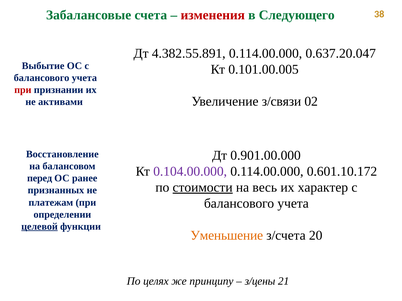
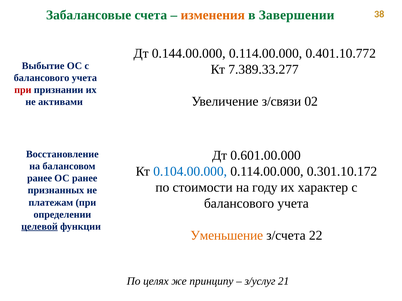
изменения colour: red -> orange
Следующего: Следующего -> Завершении
4.382.55.891: 4.382.55.891 -> 0.144.00.000
0.637.20.047: 0.637.20.047 -> 0.401.10.772
0.101.00.005: 0.101.00.005 -> 7.389.33.277
0.901.00.000: 0.901.00.000 -> 0.601.00.000
0.104.00.000 colour: purple -> blue
0.601.10.172: 0.601.10.172 -> 0.301.10.172
перед at (40, 179): перед -> ранее
стоимости underline: present -> none
весь: весь -> году
20: 20 -> 22
з/цены: з/цены -> з/услуг
